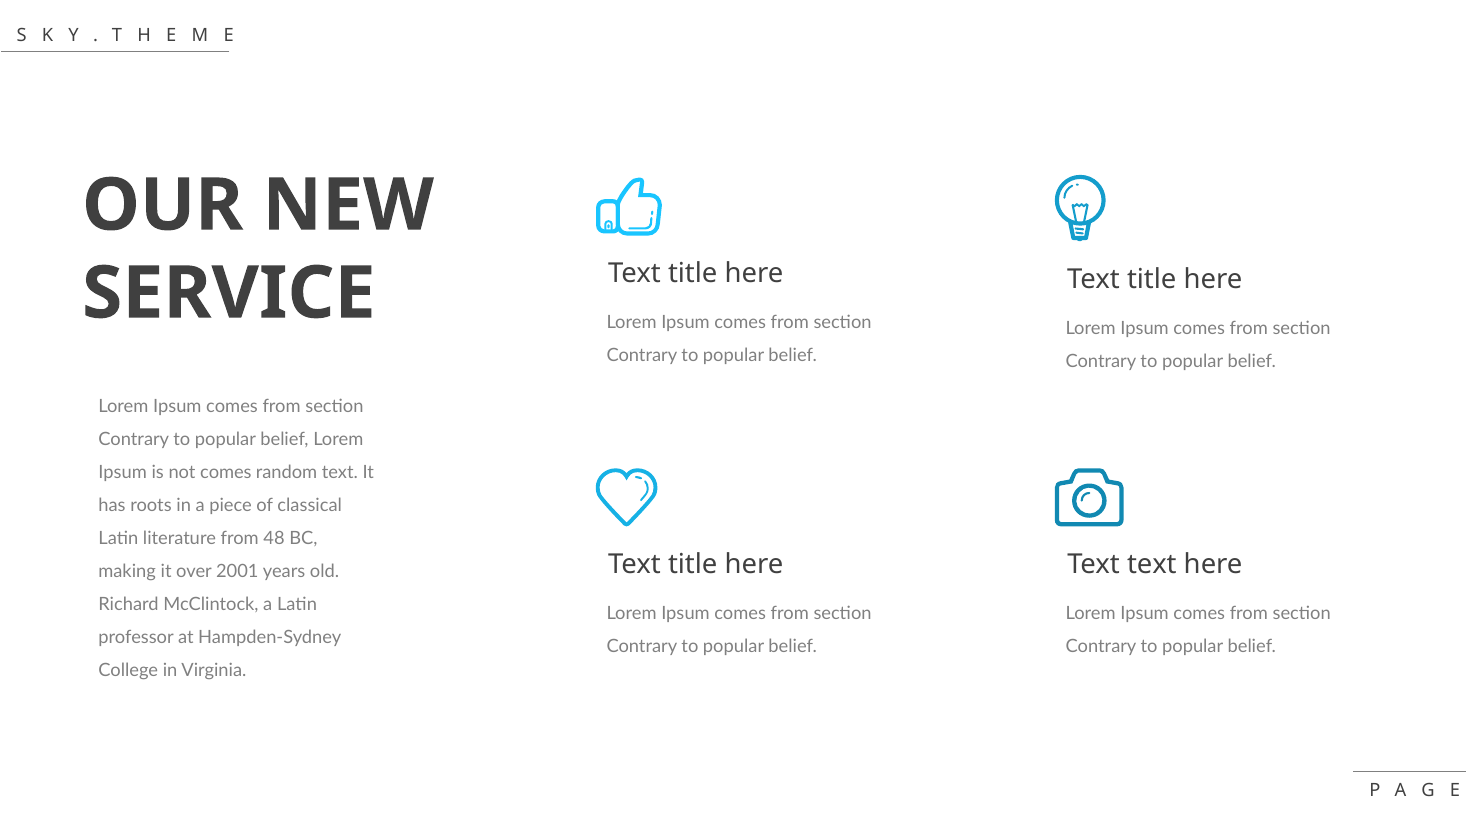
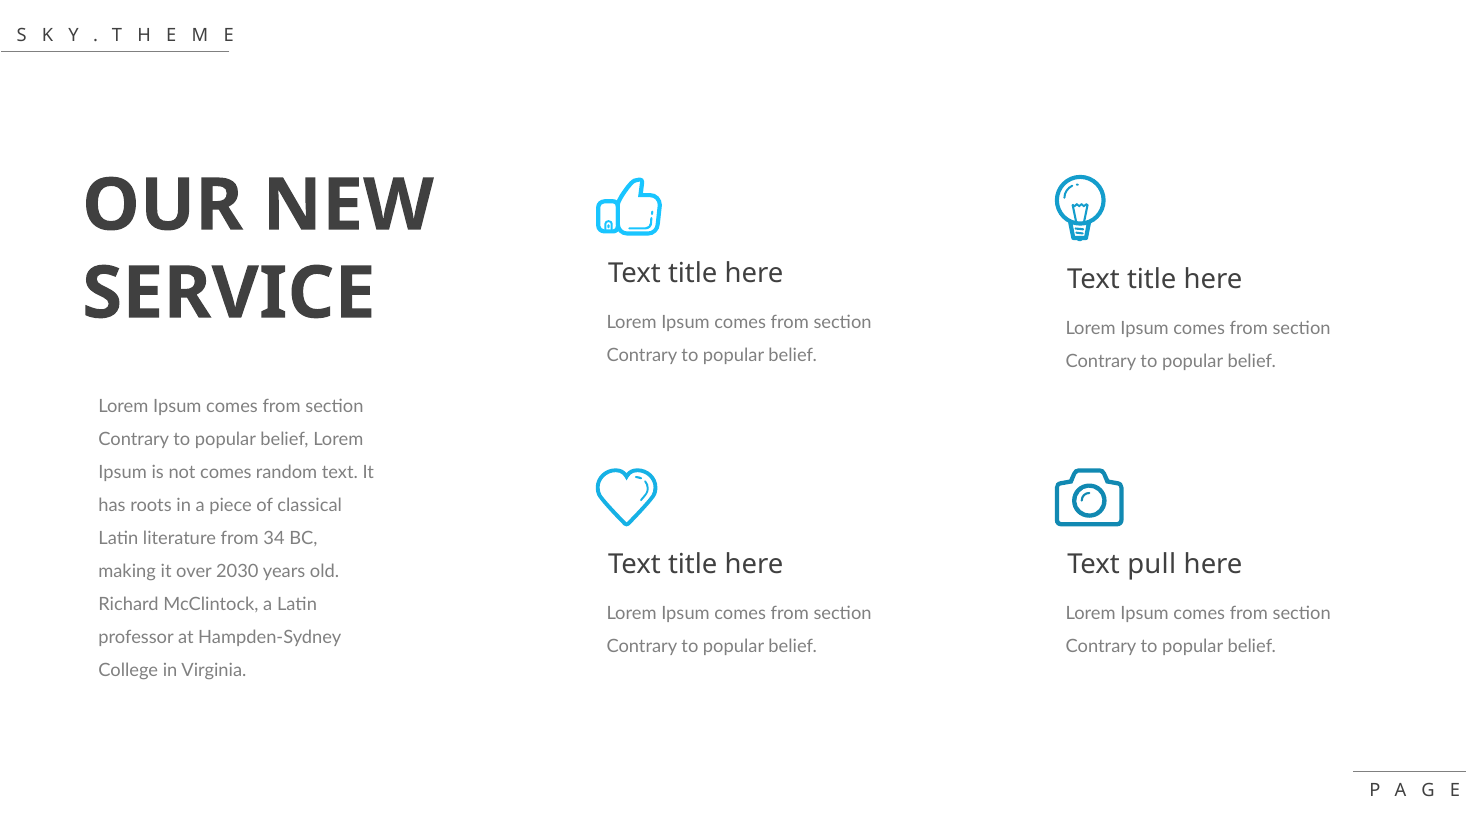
48: 48 -> 34
Text text: text -> pull
2001: 2001 -> 2030
